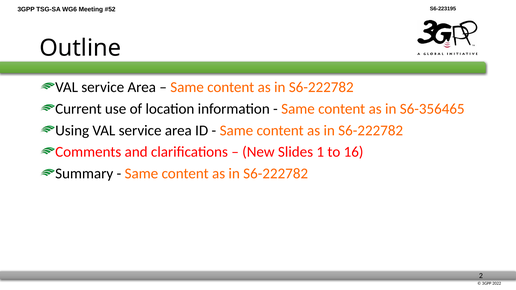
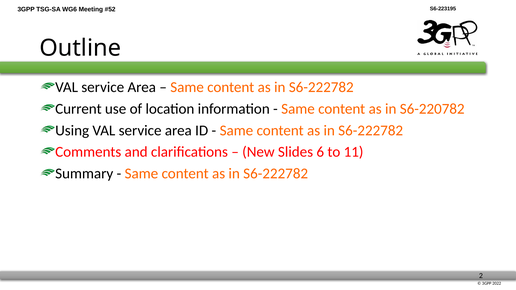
S6-356465: S6-356465 -> S6-220782
1: 1 -> 6
16: 16 -> 11
